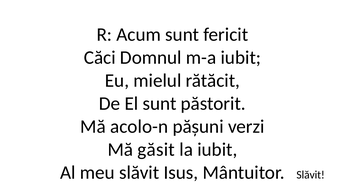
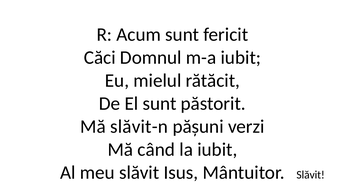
acolo-n: acolo-n -> slăvit-n
găsit: găsit -> când
